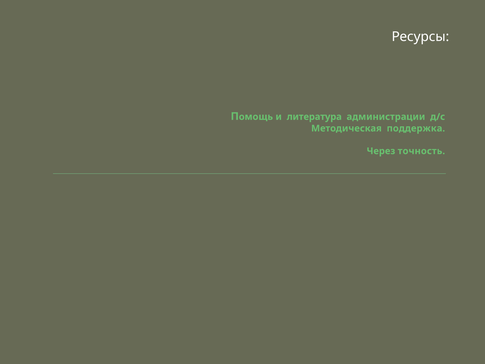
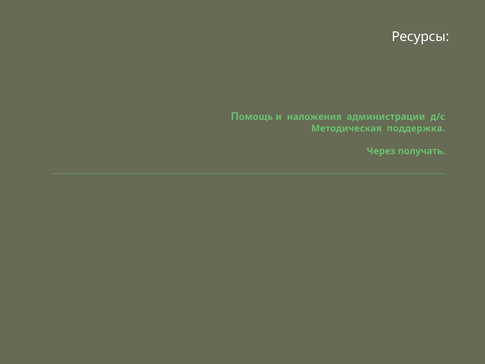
литература: литература -> наложения
точность: точность -> получать
